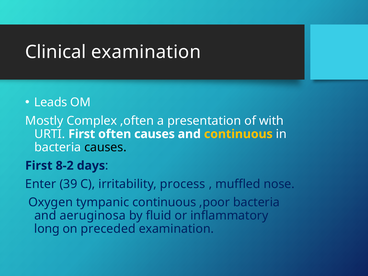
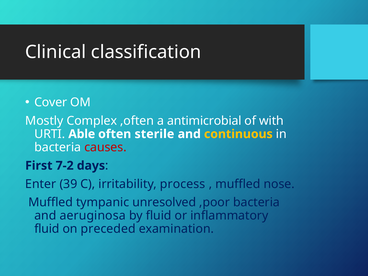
Clinical examination: examination -> classification
Leads: Leads -> Cover
presentation: presentation -> antimicrobial
URTI First: First -> Able
often causes: causes -> sterile
causes at (105, 147) colour: black -> red
8-2: 8-2 -> 7-2
Oxygen at (51, 202): Oxygen -> Muffled
tympanic continuous: continuous -> unresolved
long at (47, 229): long -> fluid
